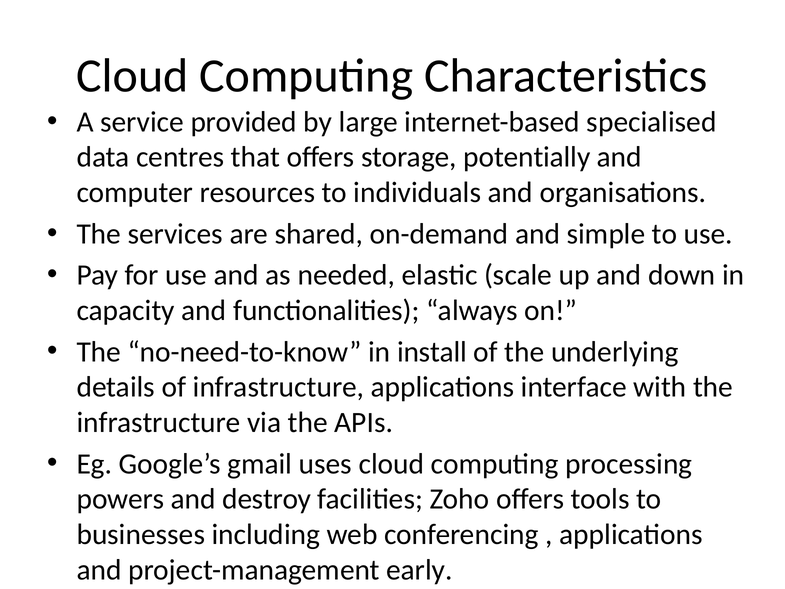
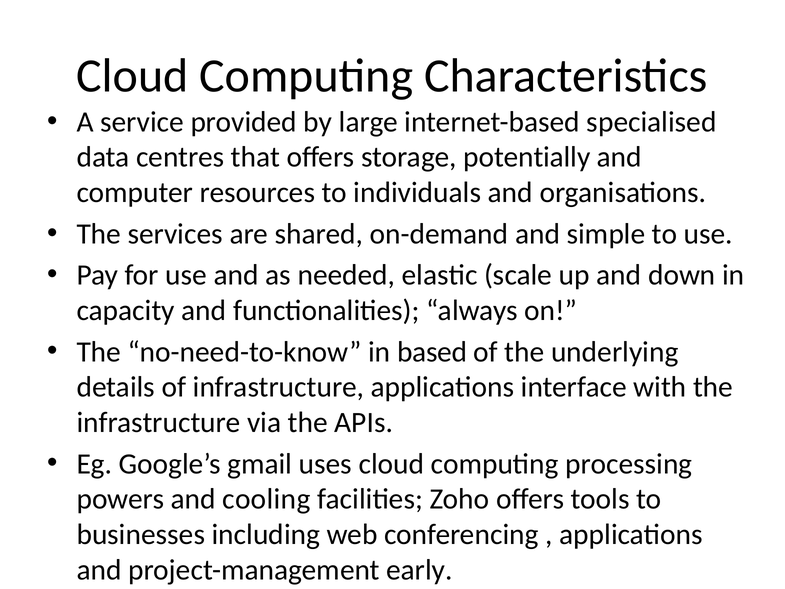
install: install -> based
destroy: destroy -> cooling
